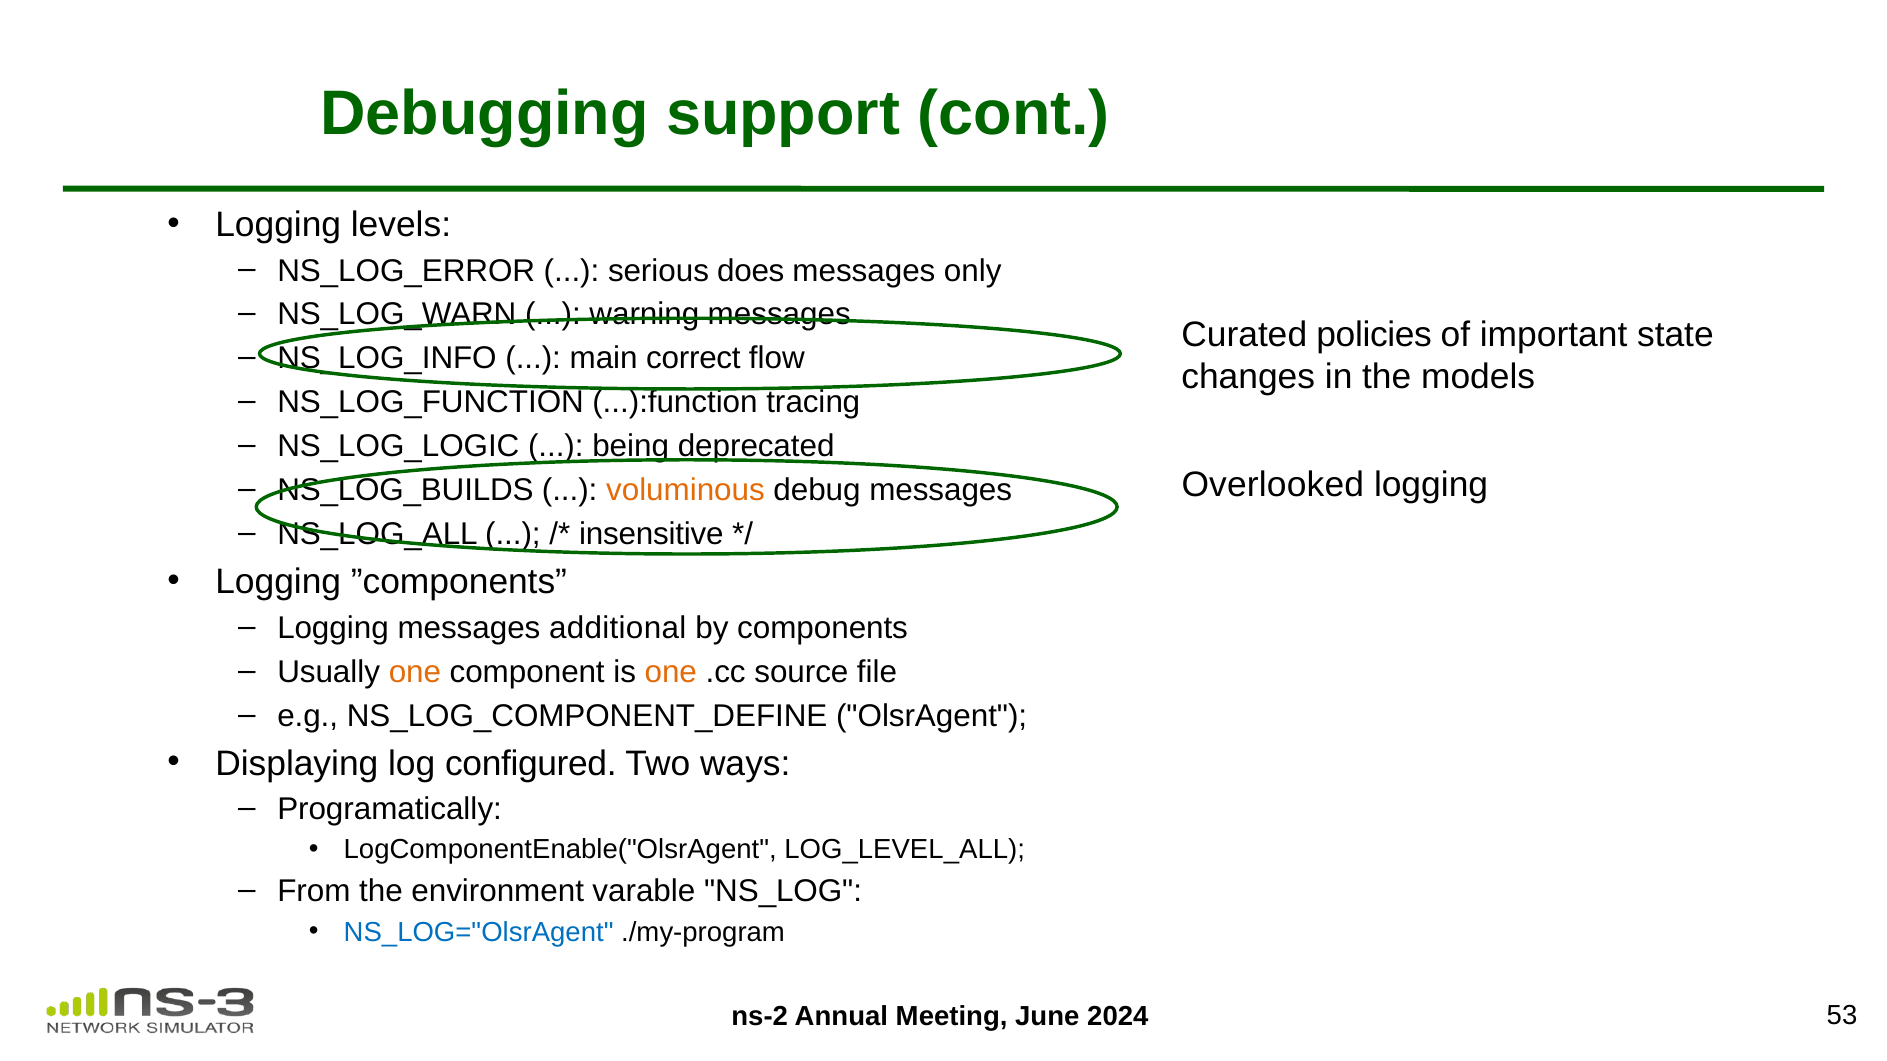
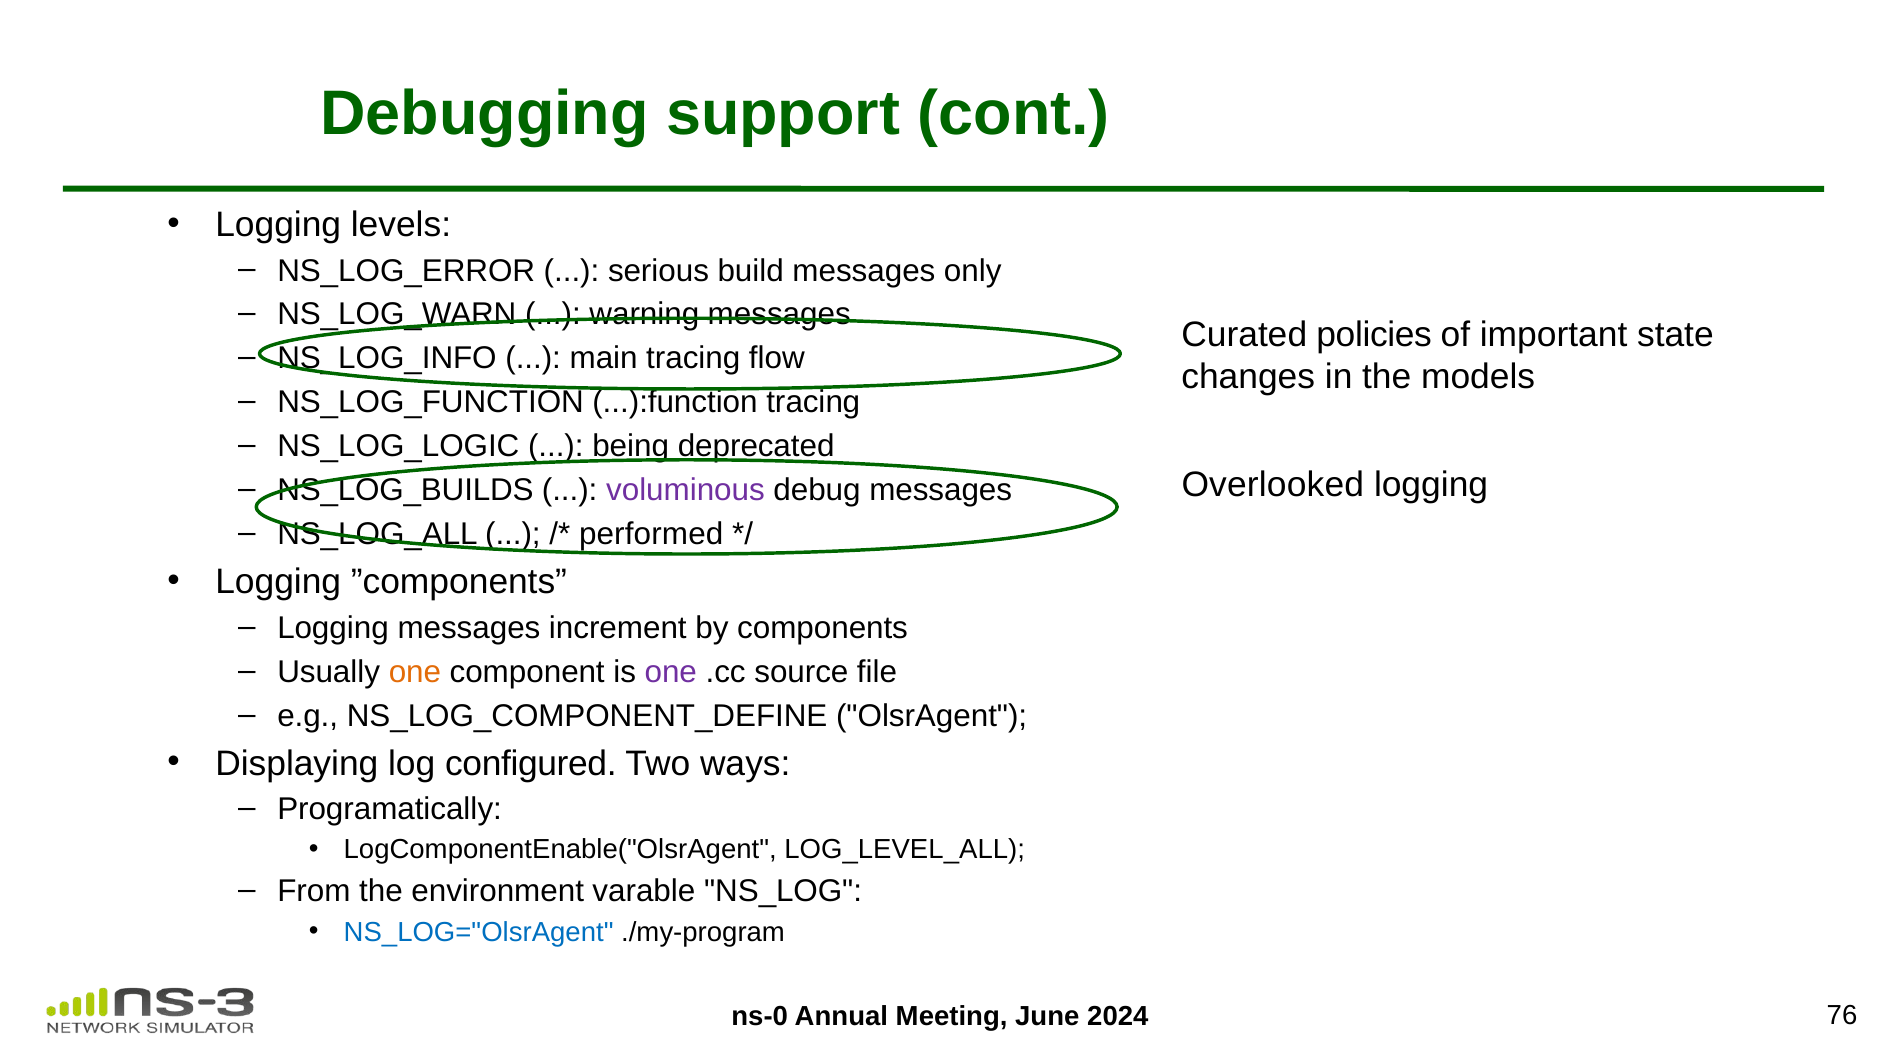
does: does -> build
main correct: correct -> tracing
voluminous colour: orange -> purple
insensitive: insensitive -> performed
additional: additional -> increment
one at (671, 672) colour: orange -> purple
ns-2: ns-2 -> ns-0
53: 53 -> 76
